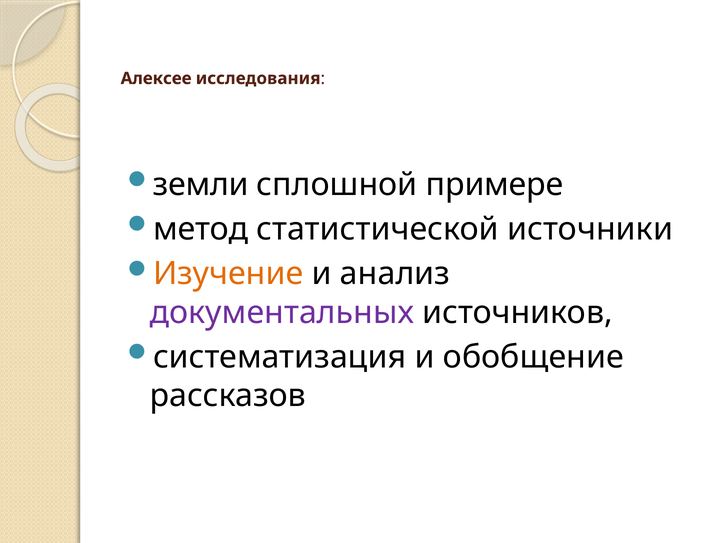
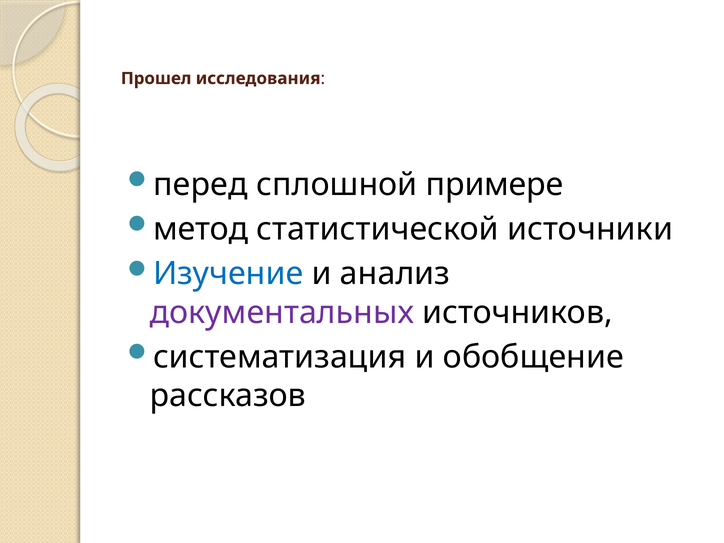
Алексее: Алексее -> Прошел
земли: земли -> перед
Изучение colour: orange -> blue
